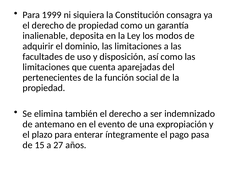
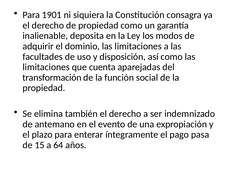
1999: 1999 -> 1901
pertenecientes: pertenecientes -> transformación
27: 27 -> 64
